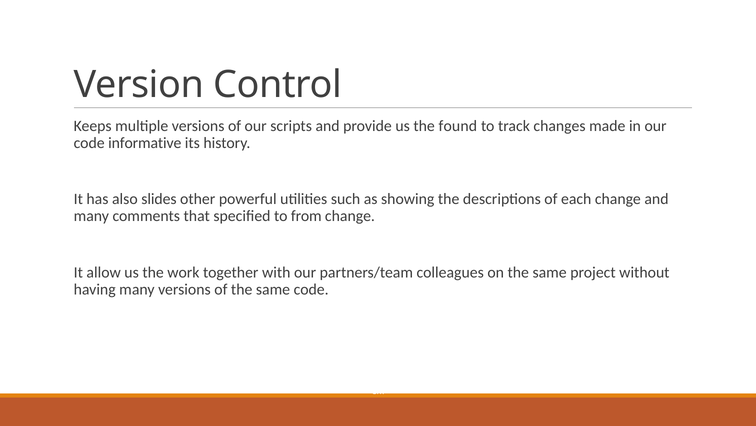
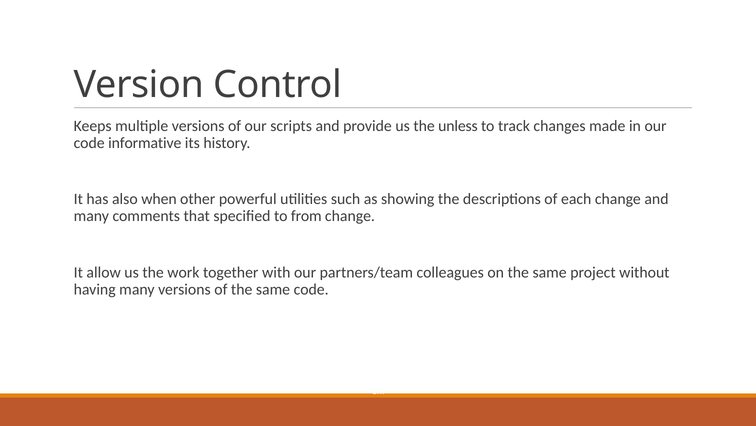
found: found -> unless
slides: slides -> when
